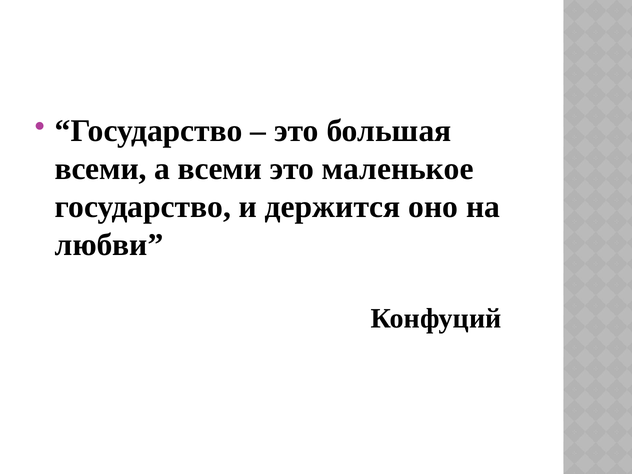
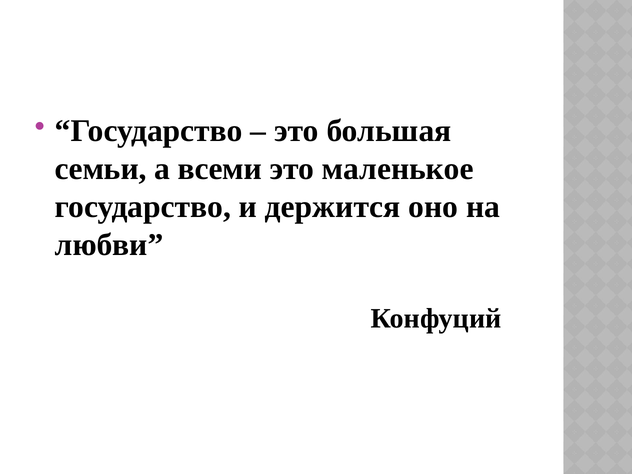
всеми at (101, 169): всеми -> семьи
